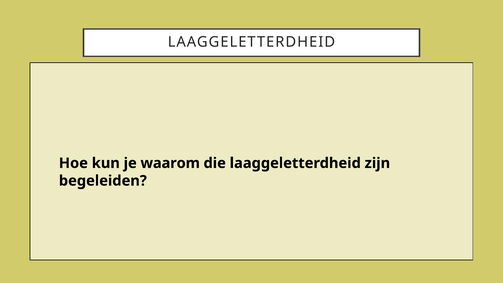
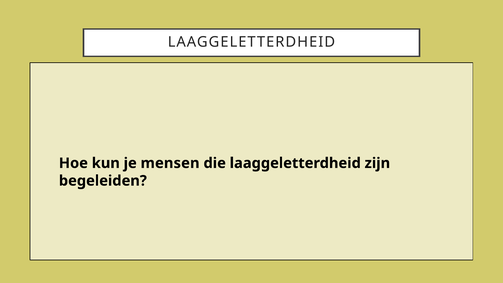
waarom: waarom -> mensen
